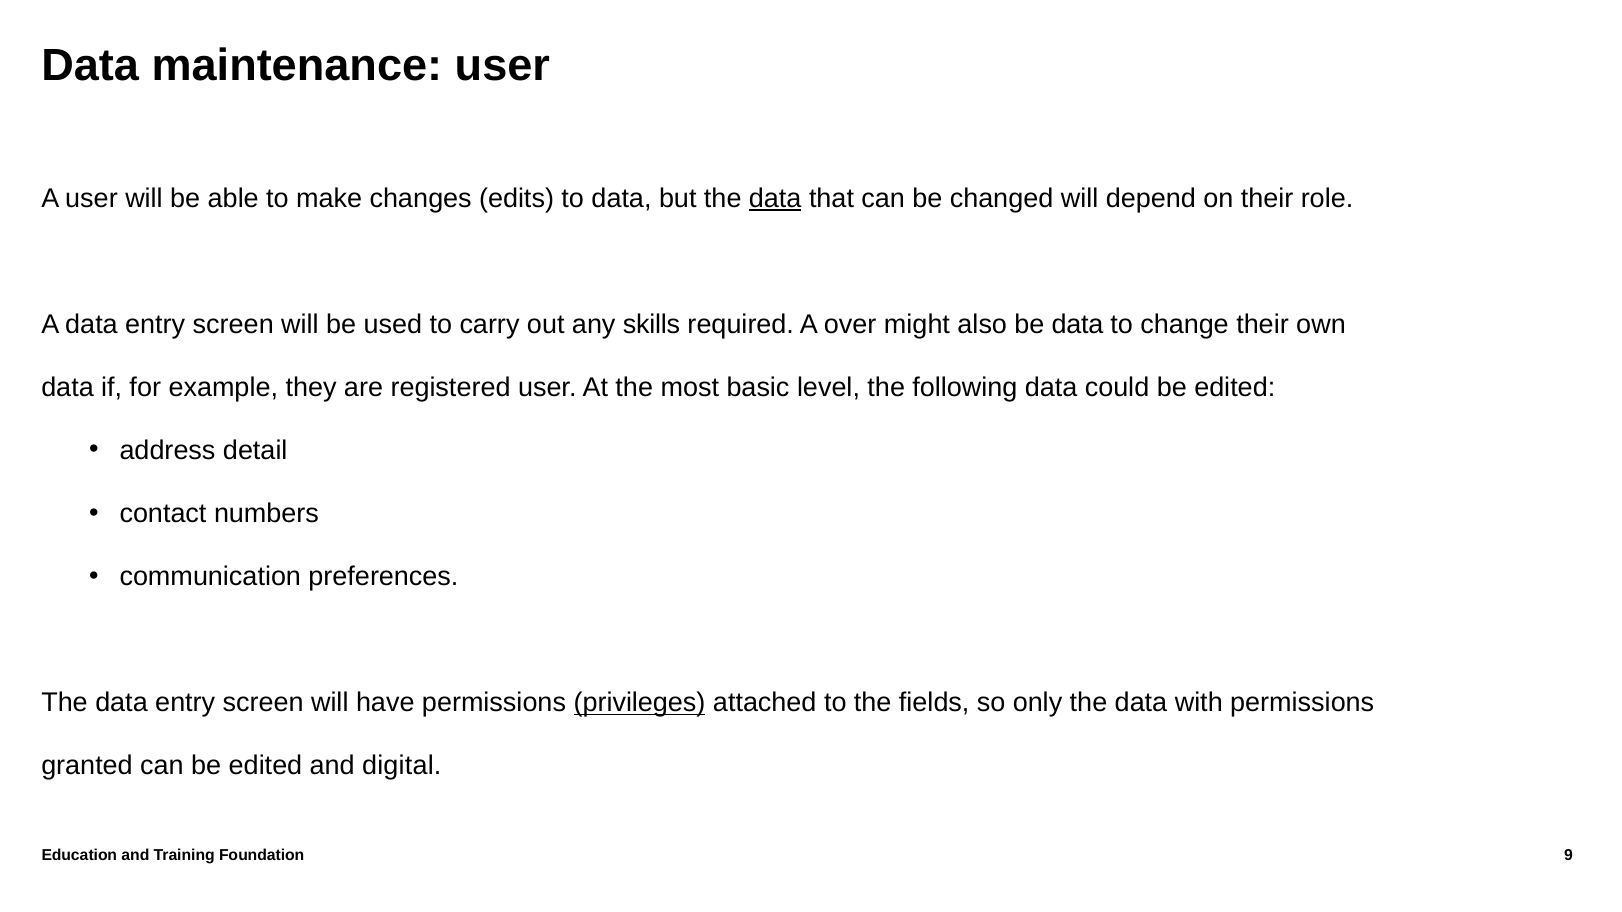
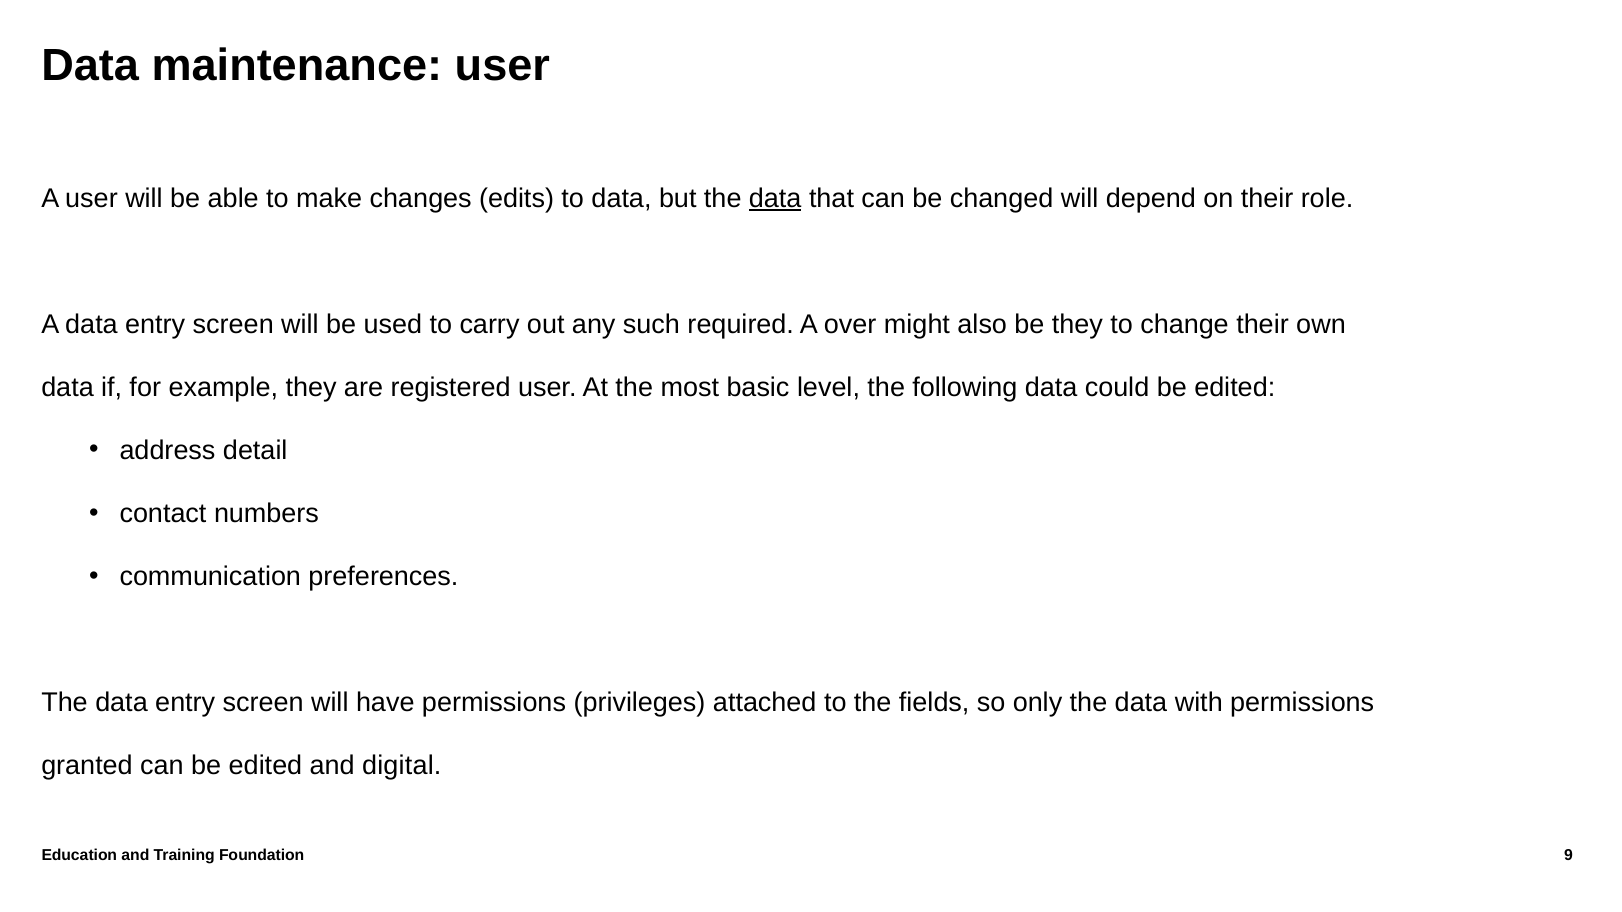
skills: skills -> such
be data: data -> they
privileges underline: present -> none
